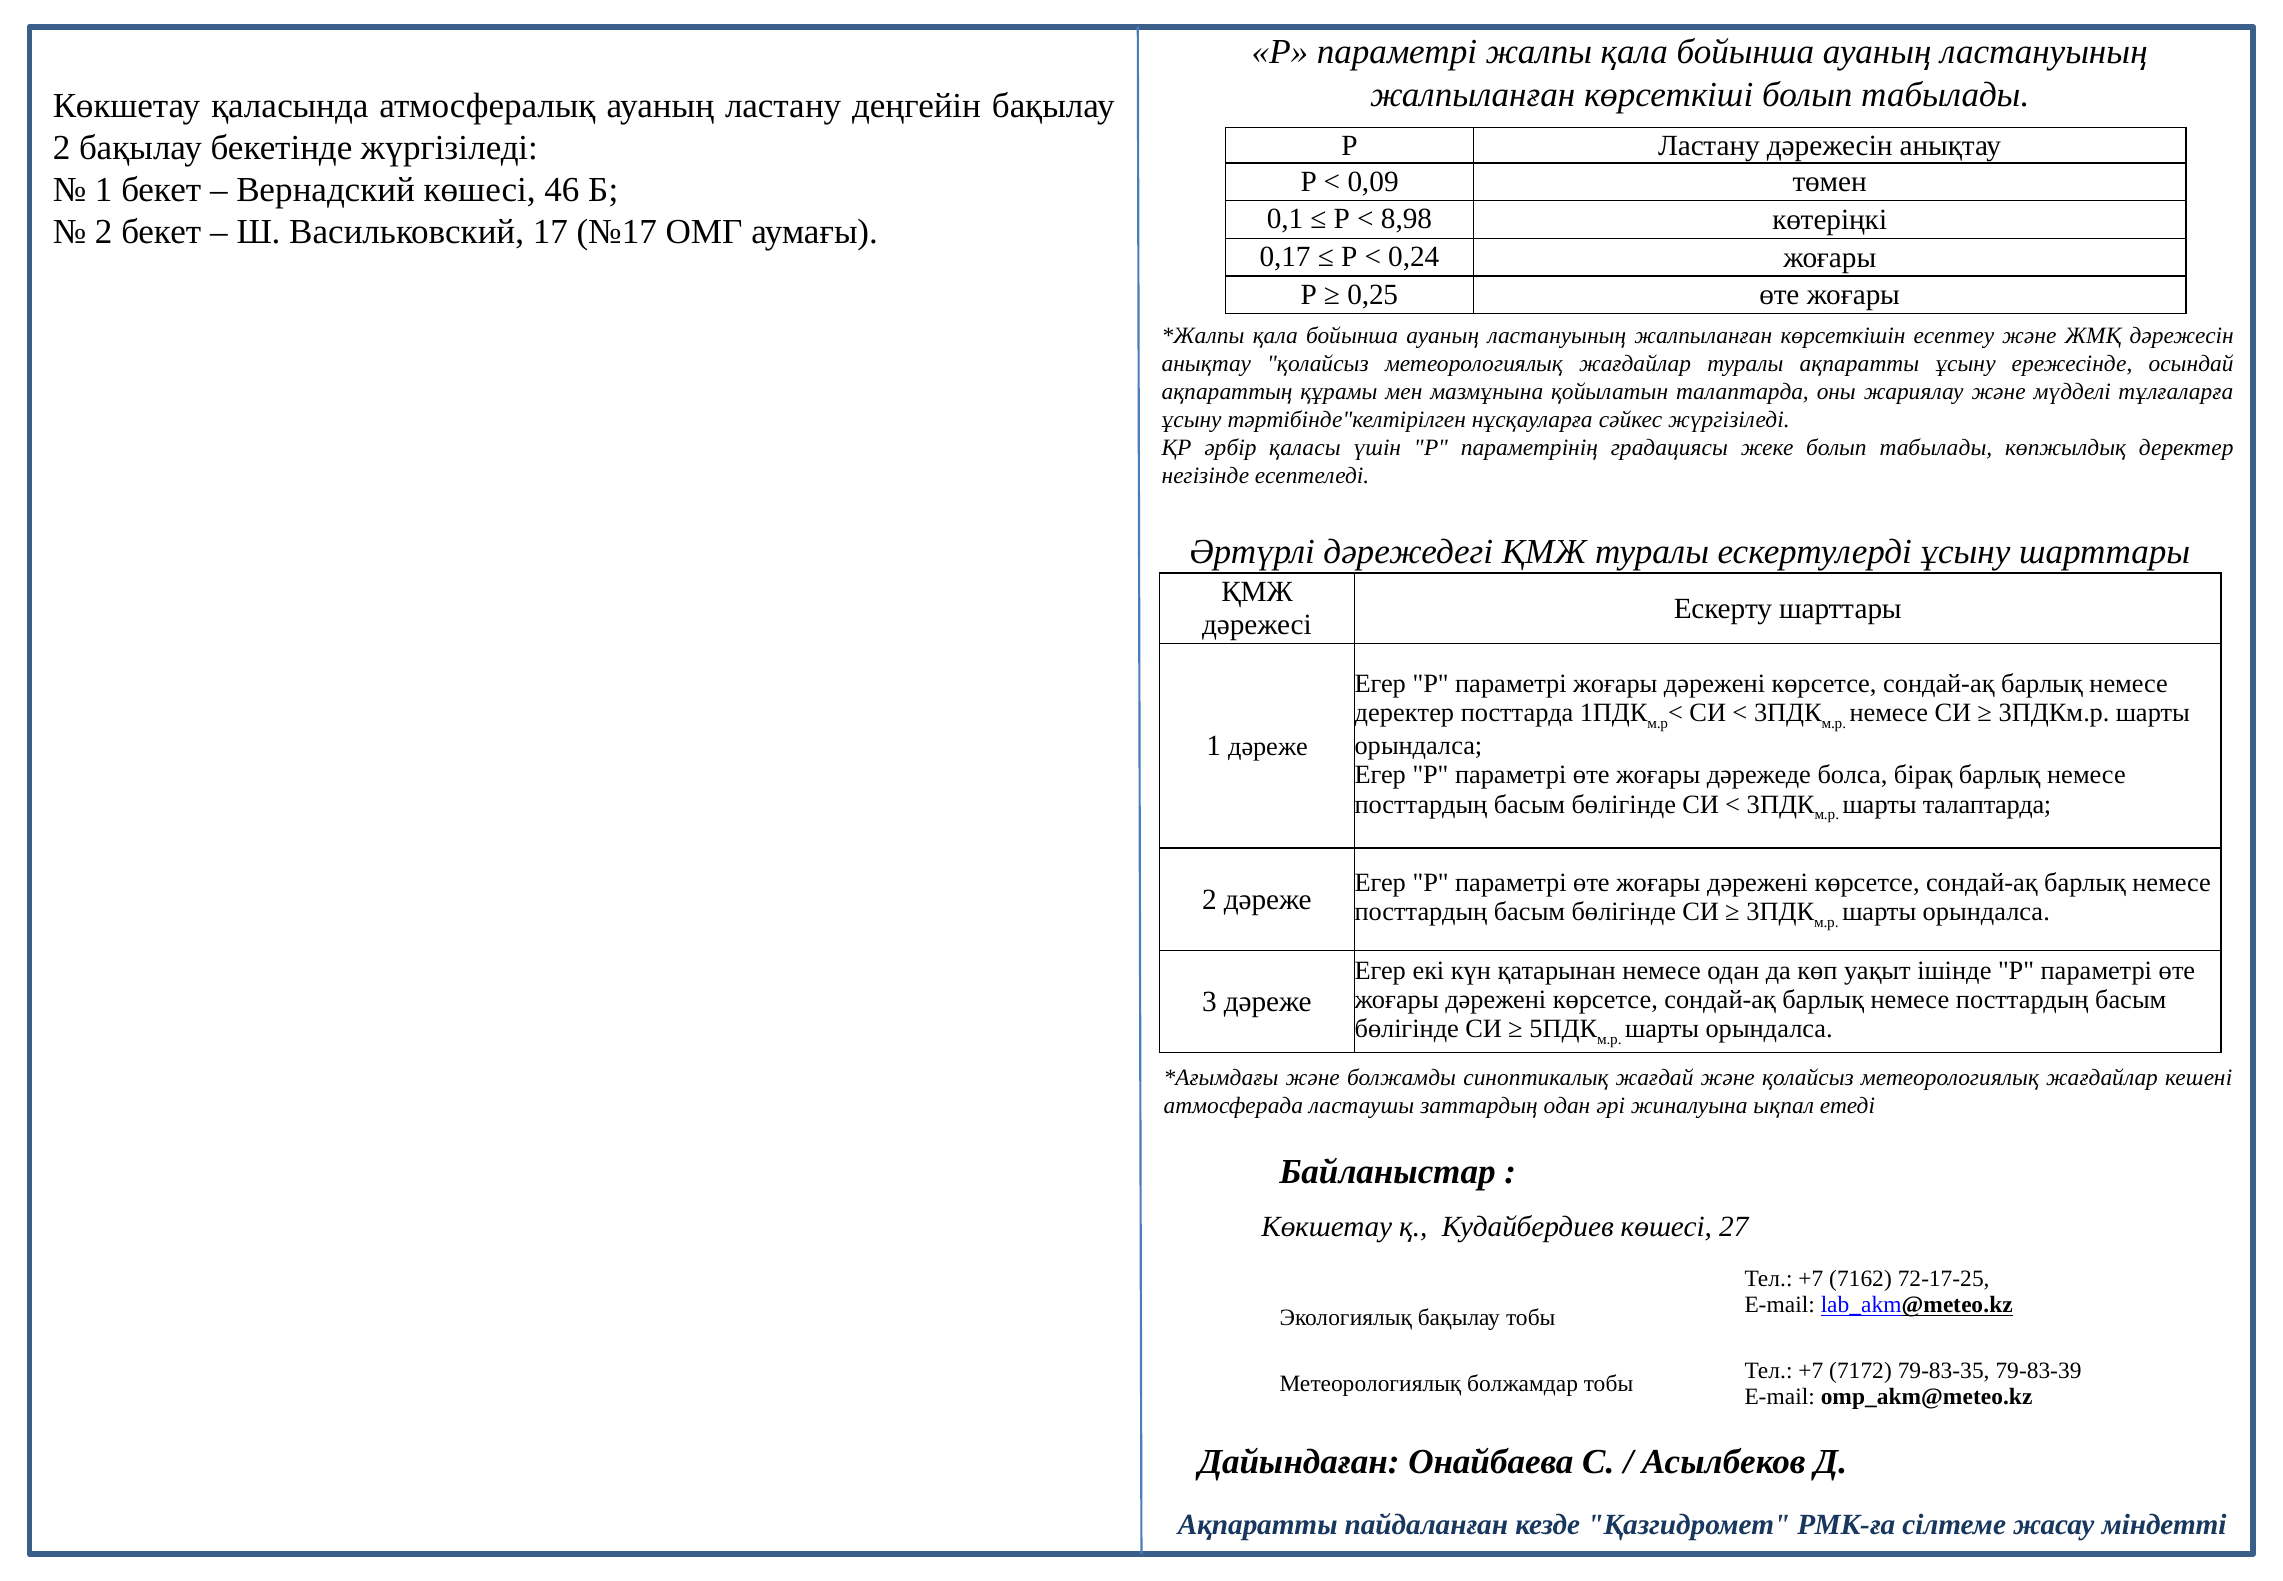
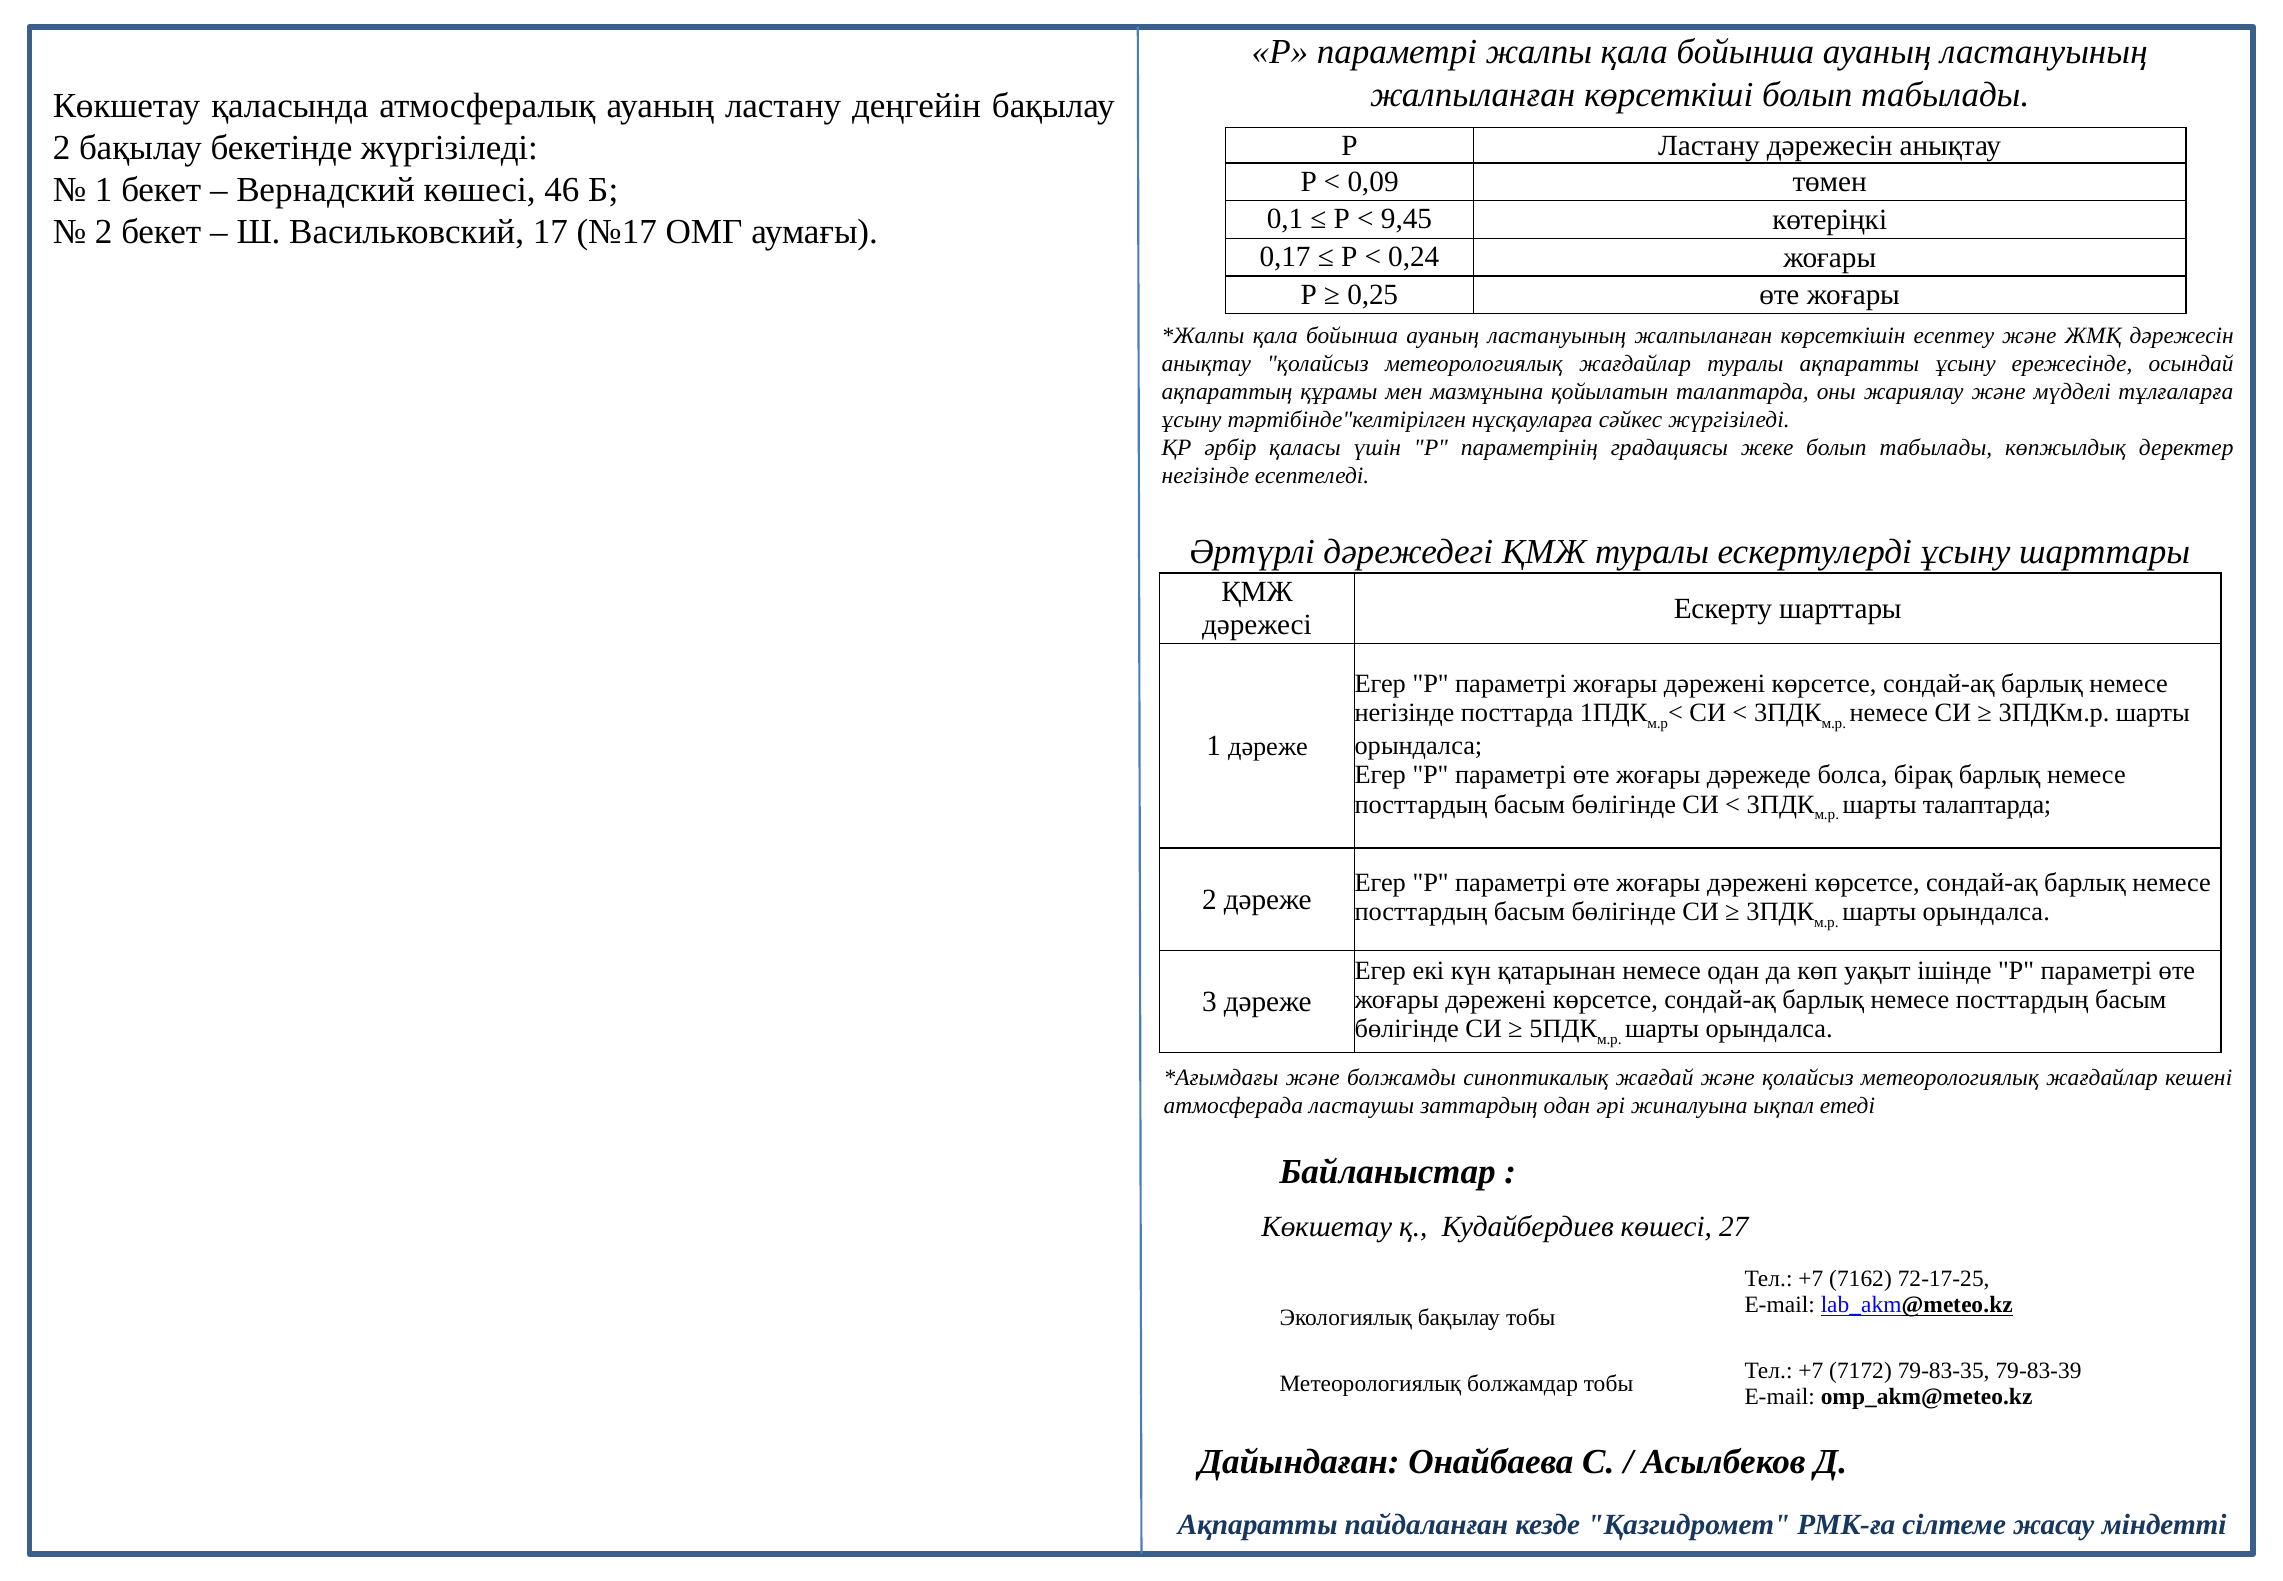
8,98: 8,98 -> 9,45
деректер at (1404, 712): деректер -> негізінде
